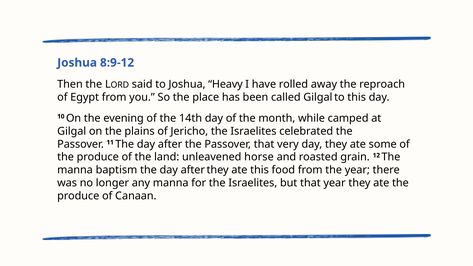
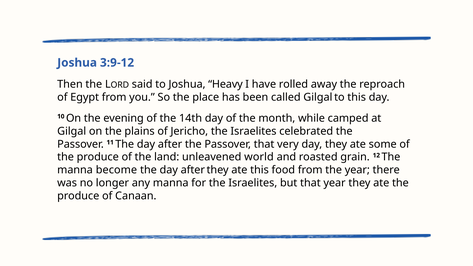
8:9-12: 8:9-12 -> 3:9-12
horse: horse -> world
baptism: baptism -> become
